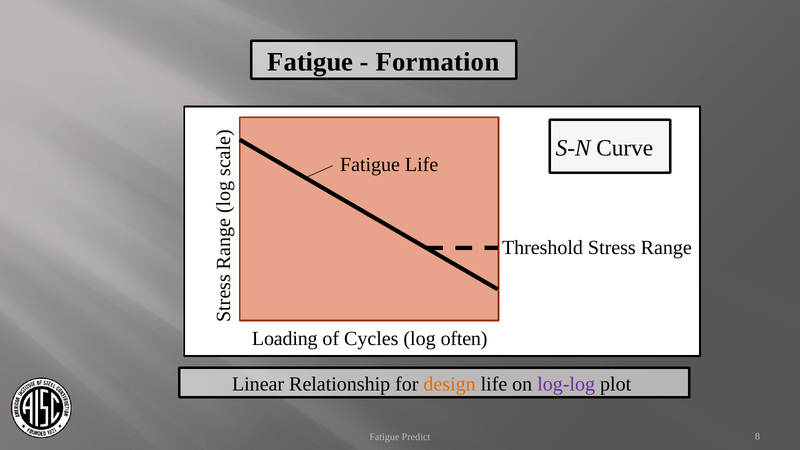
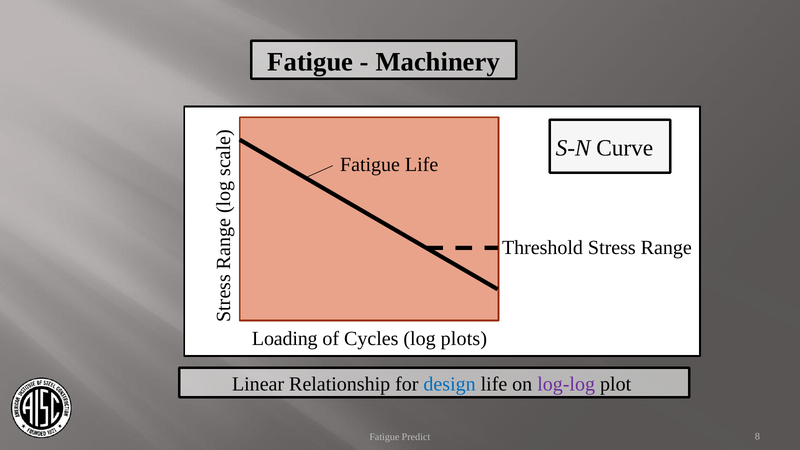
Formation: Formation -> Machinery
often: often -> plots
design colour: orange -> blue
